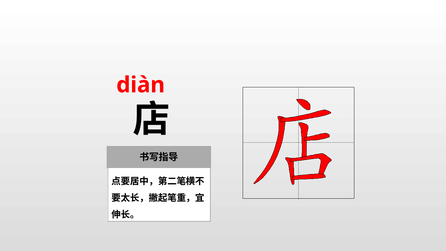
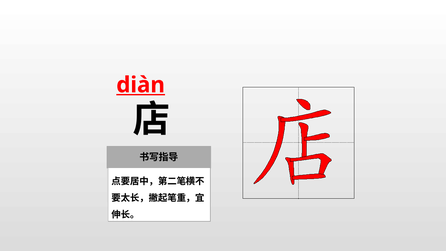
diàn underline: none -> present
